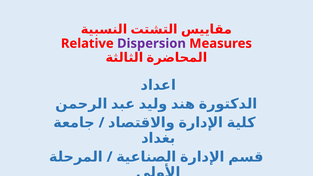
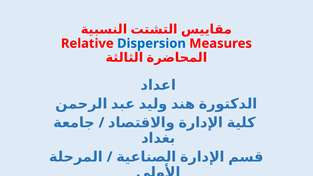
Dispersion colour: purple -> blue
